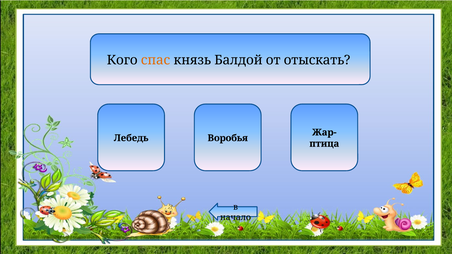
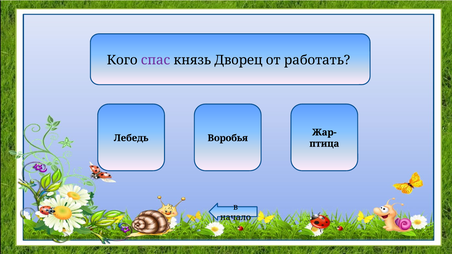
спас colour: orange -> purple
Балдой: Балдой -> Двoрец
отыскать: отыскать -> работать
